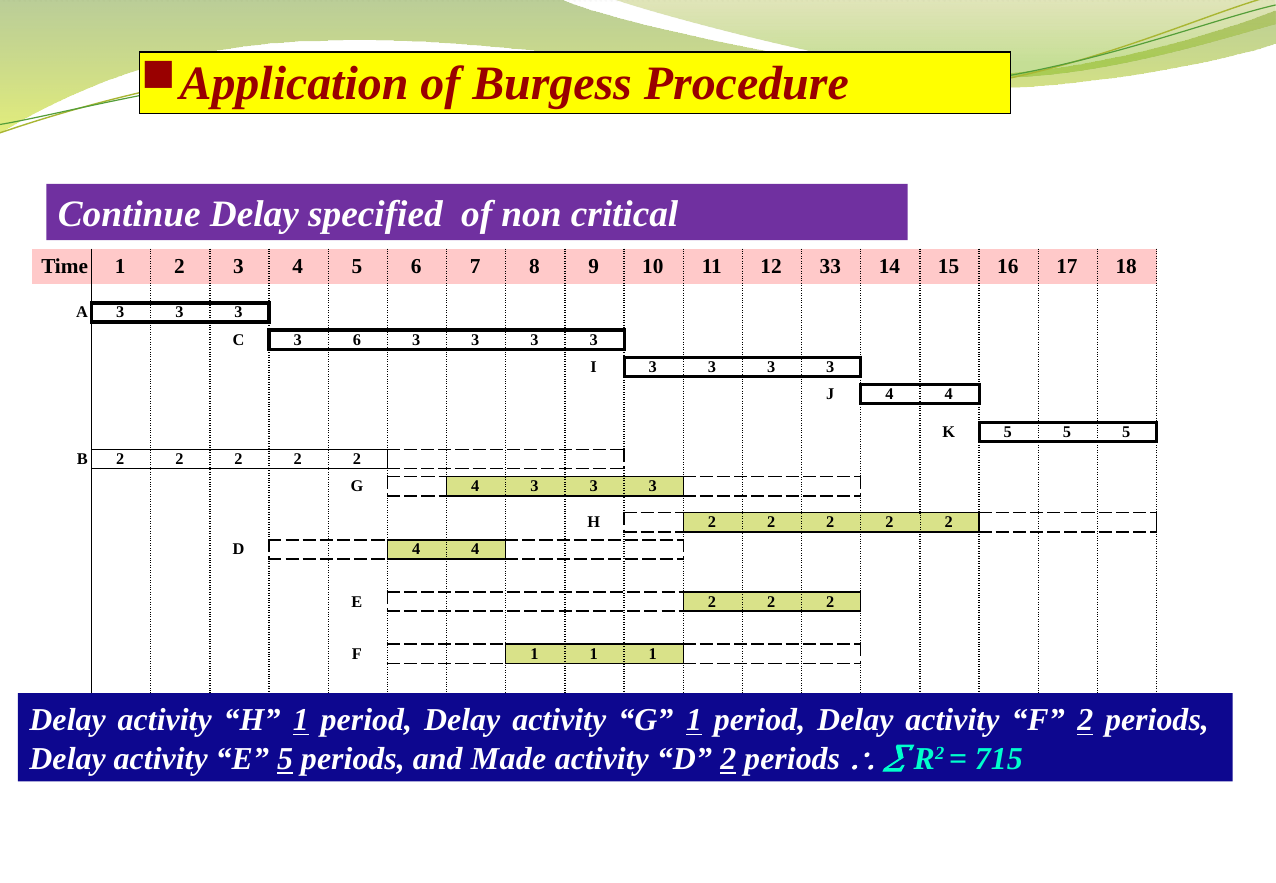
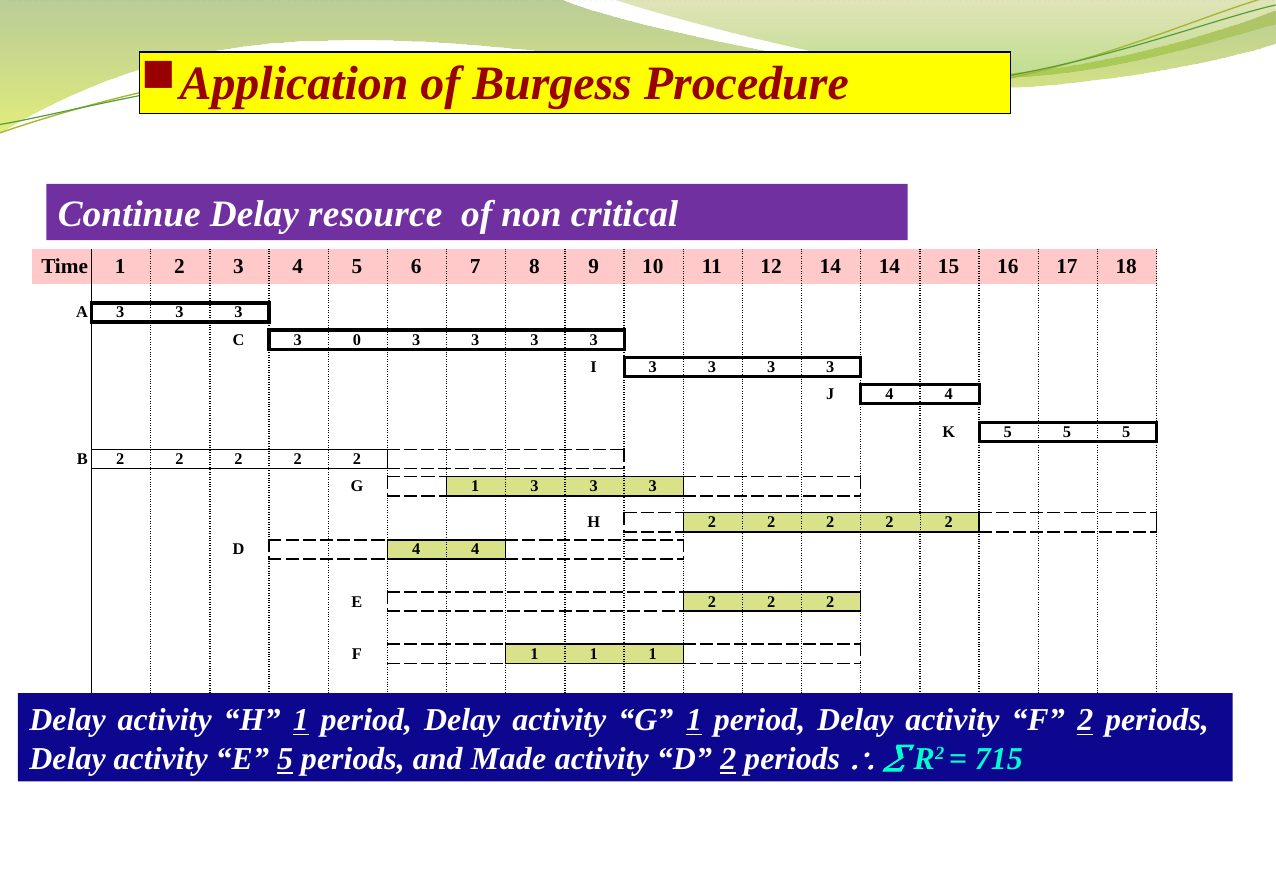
specified: specified -> resource
12 33: 33 -> 14
3 6: 6 -> 0
4 at (475, 487): 4 -> 1
